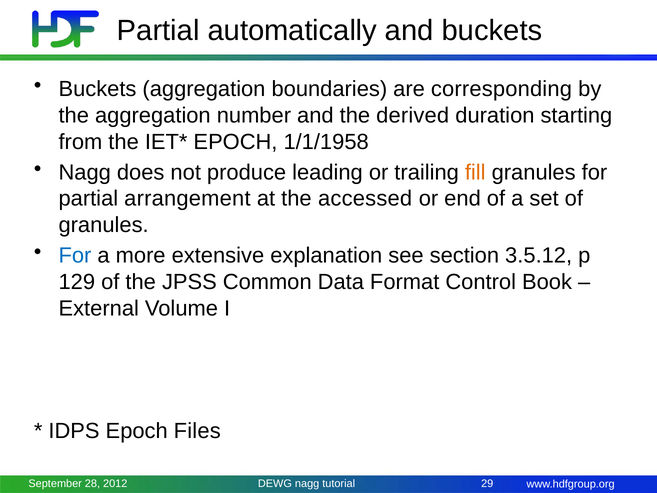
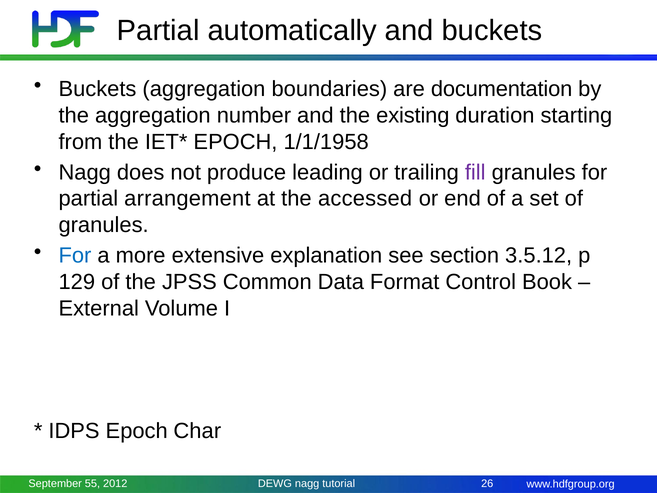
corresponding: corresponding -> documentation
derived: derived -> existing
fill colour: orange -> purple
Files: Files -> Char
28: 28 -> 55
29: 29 -> 26
